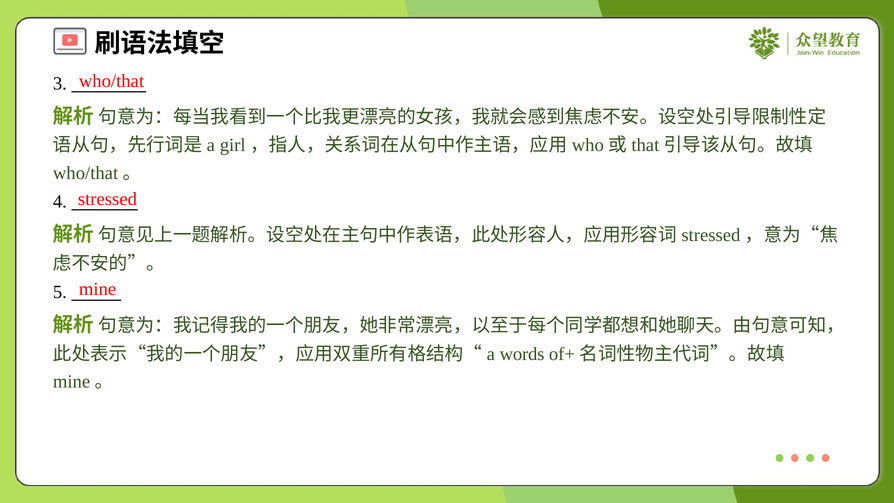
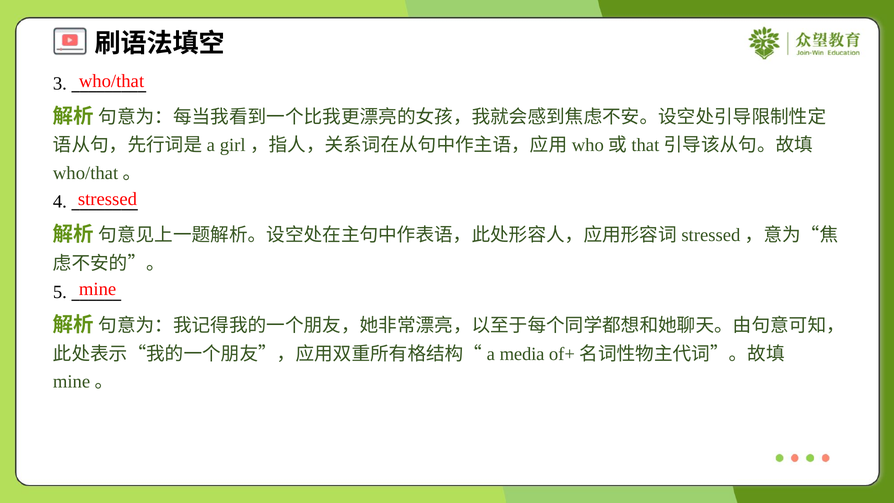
words: words -> media
